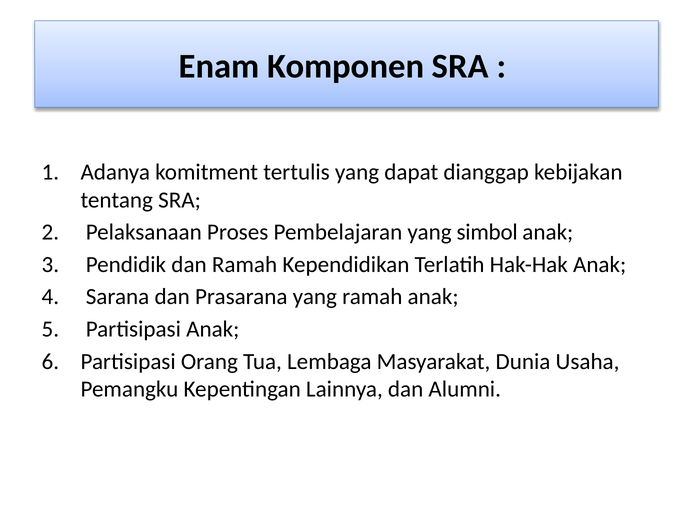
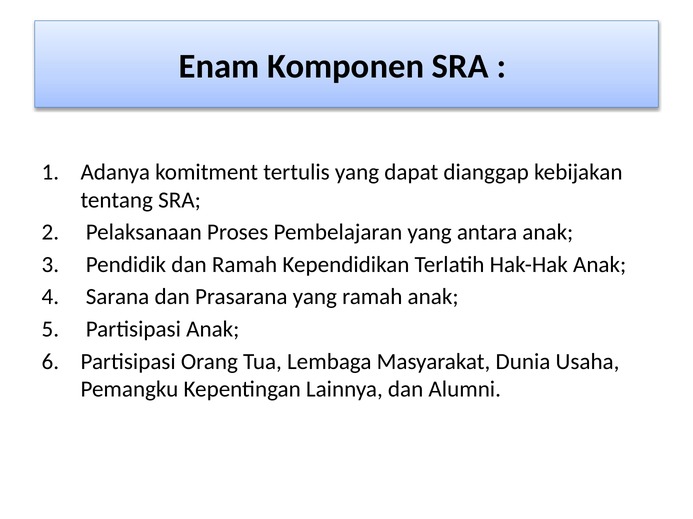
simbol: simbol -> antara
